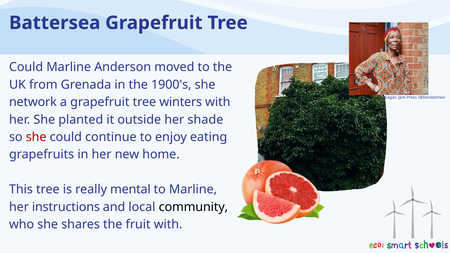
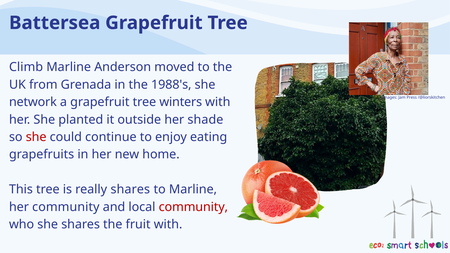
Could at (26, 67): Could -> Climb
1900's: 1900's -> 1988's
really mental: mental -> shares
her instructions: instructions -> community
community at (193, 207) colour: black -> red
